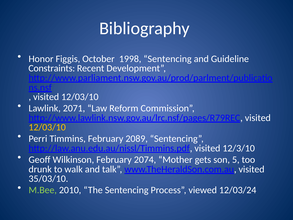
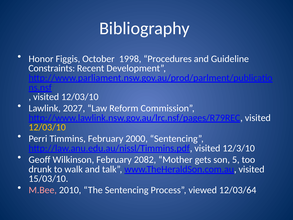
1998 Sentencing: Sentencing -> Procedures
2071: 2071 -> 2027
2089: 2089 -> 2000
2074: 2074 -> 2082
35/03/10: 35/03/10 -> 15/03/10
M.Bee colour: light green -> pink
12/03/24: 12/03/24 -> 12/03/64
